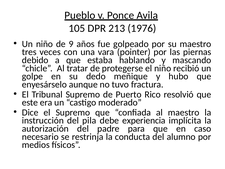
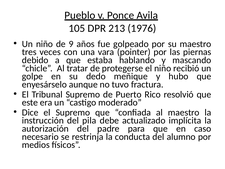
experiencia: experiencia -> actualizado
